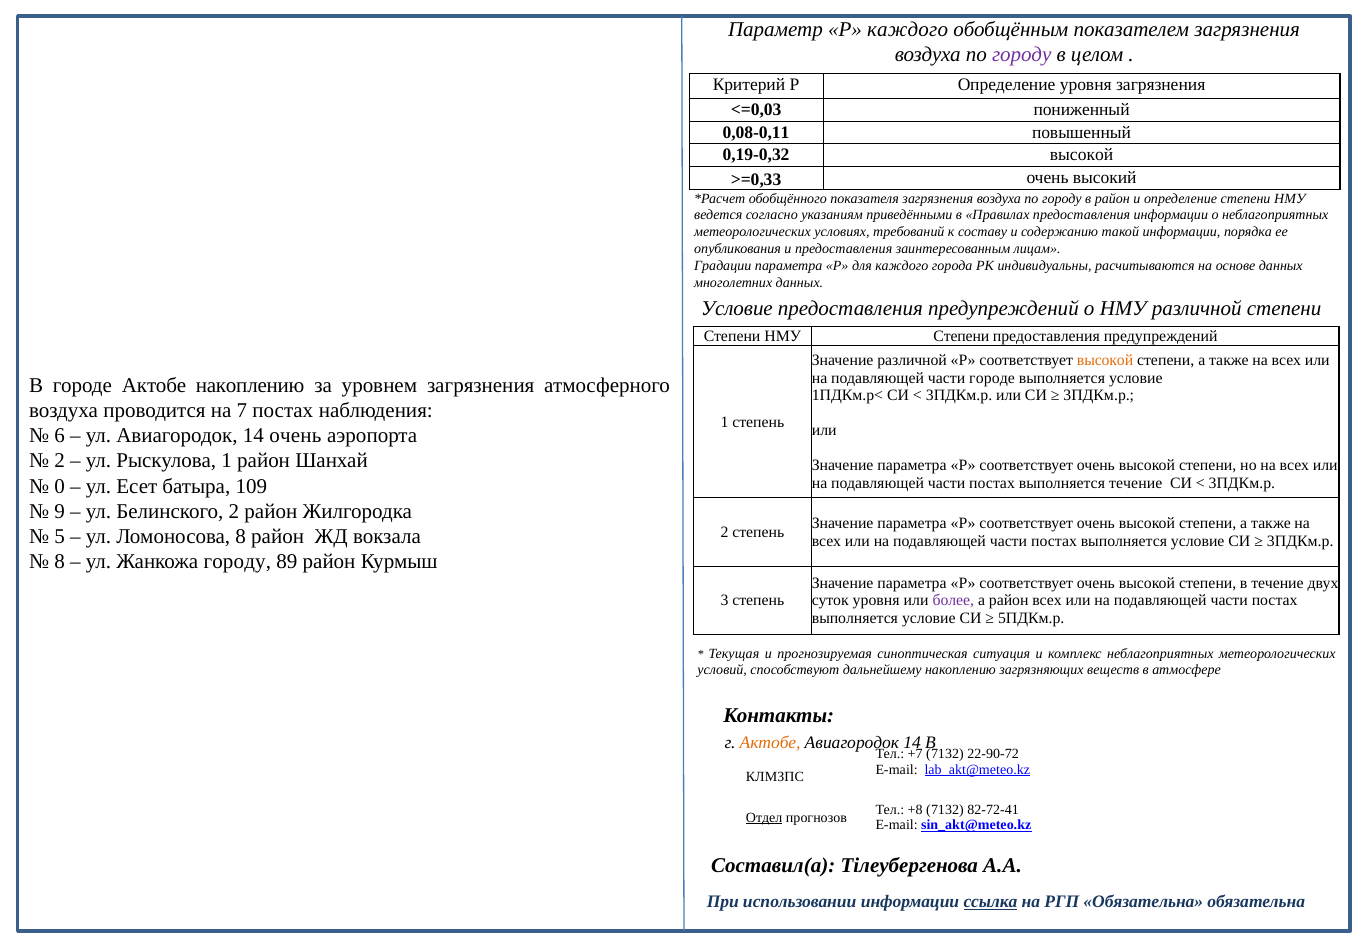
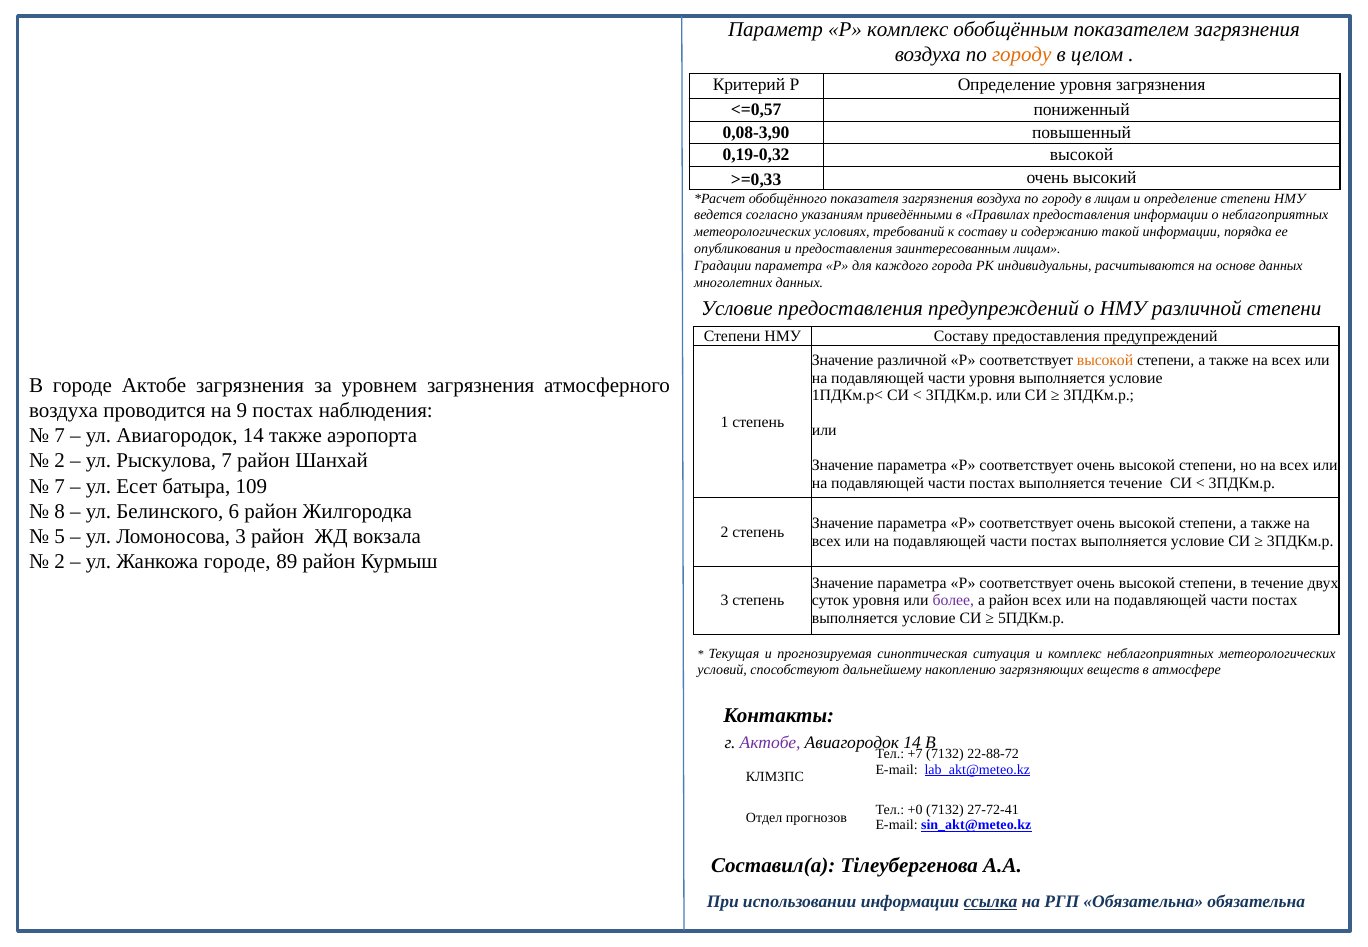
Р каждого: каждого -> комплекс
городу at (1022, 55) colour: purple -> orange
<=0,03: <=0,03 -> <=0,57
0,08-0,11: 0,08-0,11 -> 0,08-3,90
в район: район -> лицам
НМУ Степени: Степени -> Составу
части городе: городе -> уровня
Актобе накоплению: накоплению -> загрязнения
7: 7 -> 9
6 at (60, 436): 6 -> 7
14 очень: очень -> также
Рыскулова 1: 1 -> 7
0 at (60, 486): 0 -> 7
9: 9 -> 8
Белинского 2: 2 -> 6
Ломоносова 8: 8 -> 3
8 at (60, 562): 8 -> 2
Жанкожа городу: городу -> городе
Актобе at (770, 743) colour: orange -> purple
22-90-72: 22-90-72 -> 22-88-72
+8: +8 -> +0
82-72-41: 82-72-41 -> 27-72-41
Отдел underline: present -> none
